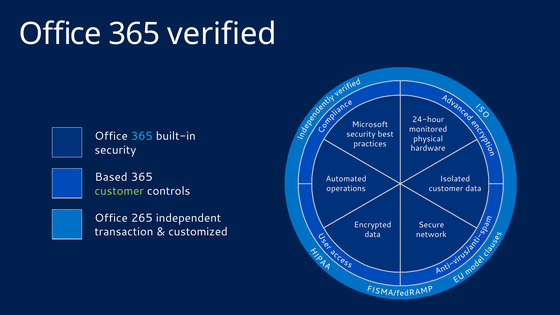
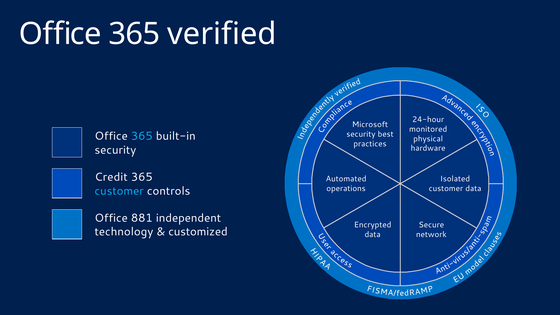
Based: Based -> Credit
customer at (119, 191) colour: light green -> light blue
265: 265 -> 881
transaction: transaction -> technology
